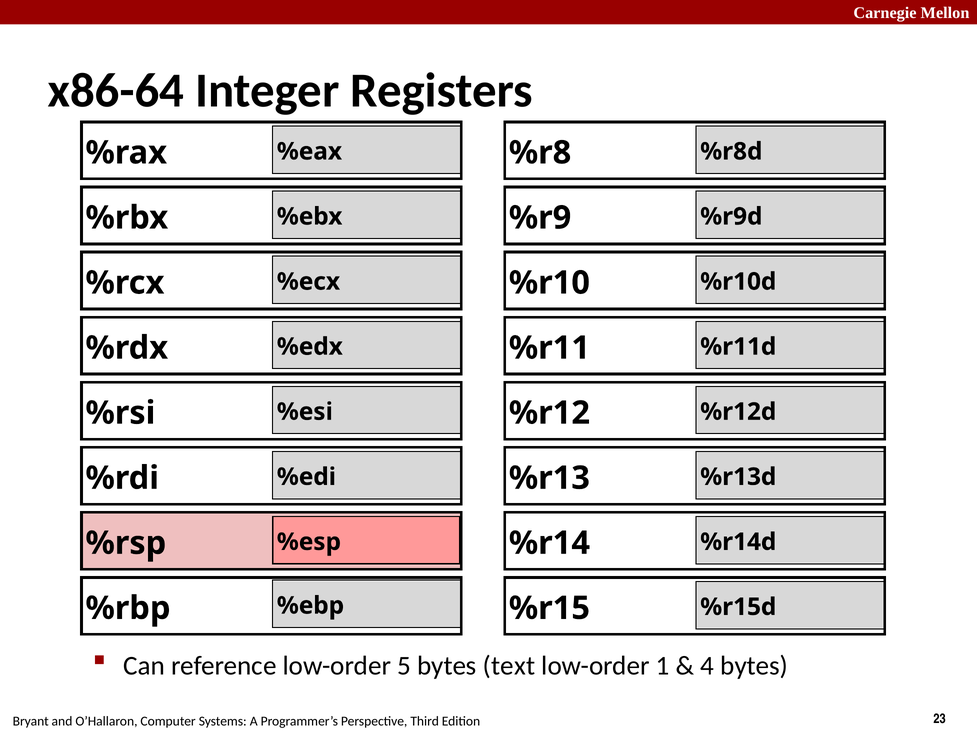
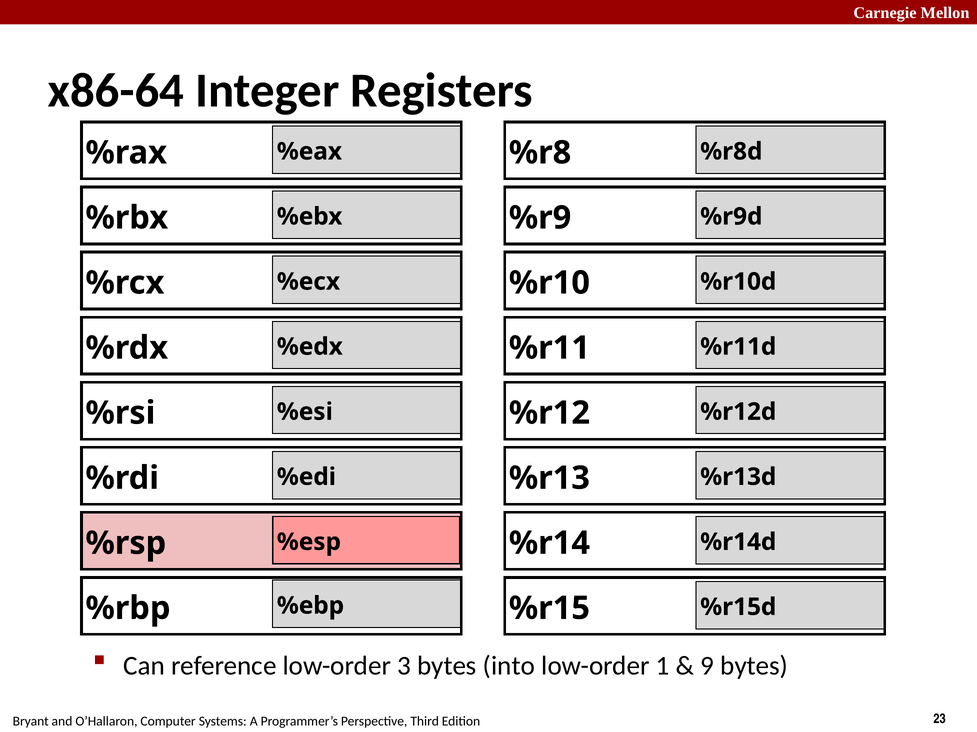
5: 5 -> 3
text: text -> into
4: 4 -> 9
